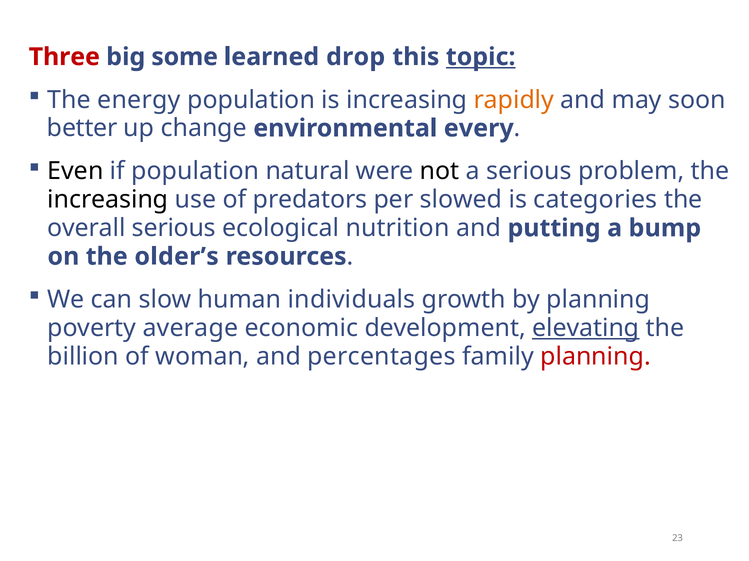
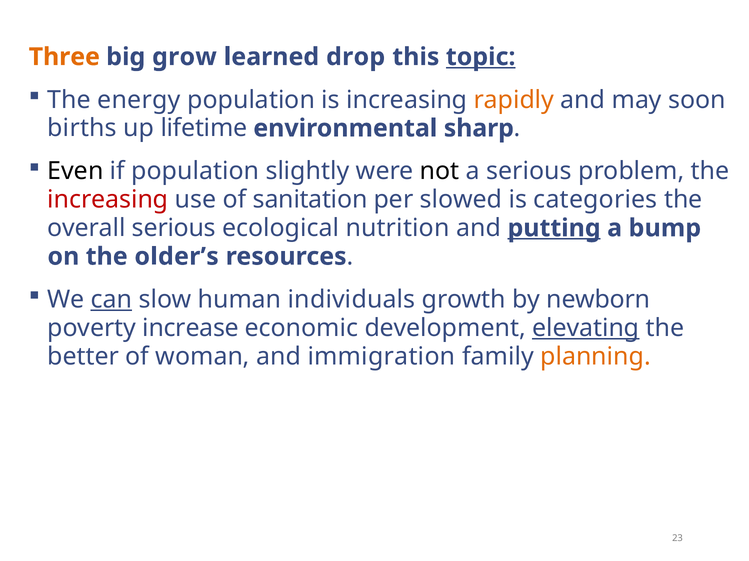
Three colour: red -> orange
some: some -> grow
better: better -> births
change: change -> lifetime
every: every -> sharp
natural: natural -> slightly
increasing at (108, 200) colour: black -> red
predators: predators -> sanitation
putting underline: none -> present
can underline: none -> present
by planning: planning -> newborn
average: average -> increase
billion: billion -> better
percentages: percentages -> immigration
planning at (596, 357) colour: red -> orange
